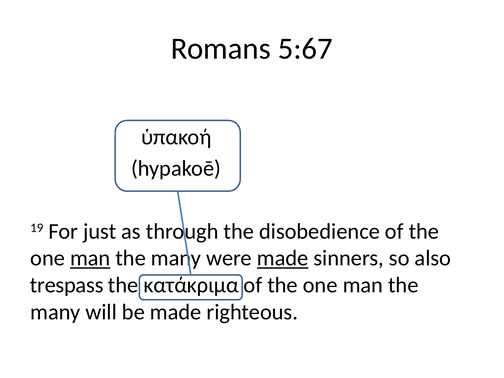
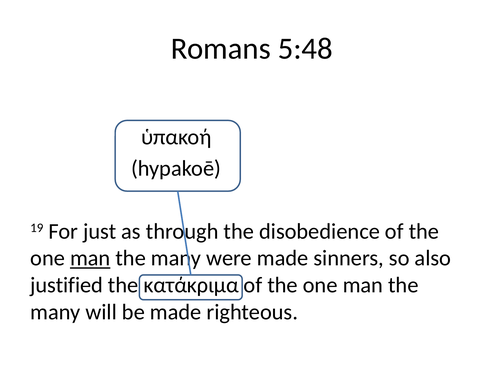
5:67: 5:67 -> 5:48
made at (283, 258) underline: present -> none
trespass: trespass -> justified
